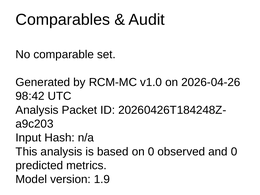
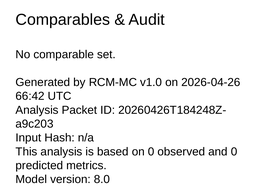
98:42: 98:42 -> 66:42
1.9: 1.9 -> 8.0
